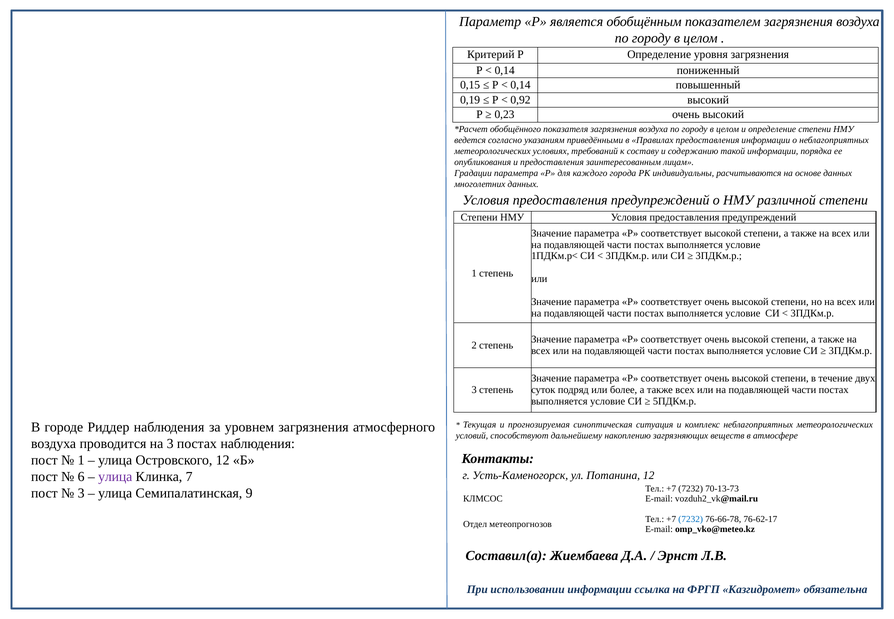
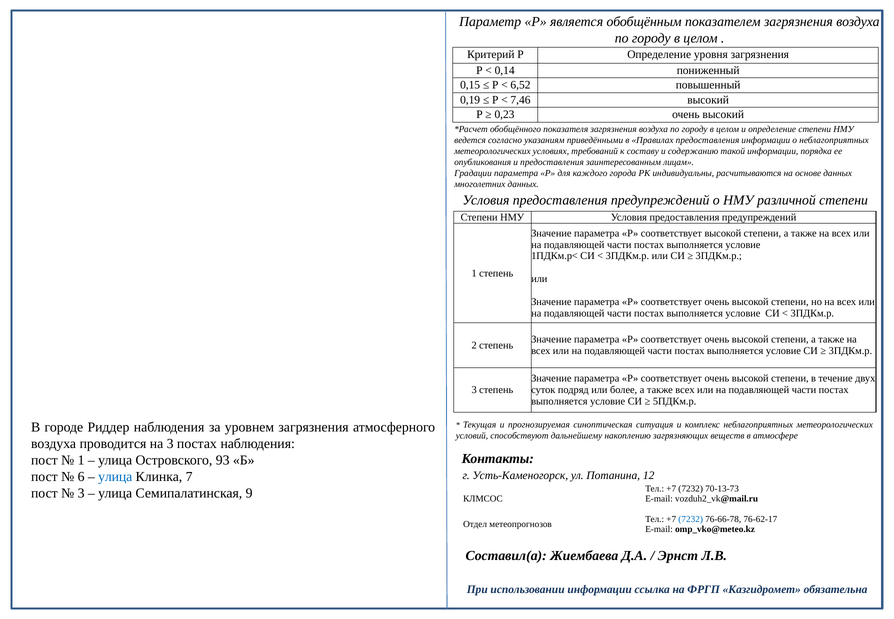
0,14 at (521, 85): 0,14 -> 6,52
0,92: 0,92 -> 7,46
Островского 12: 12 -> 93
улица at (115, 477) colour: purple -> blue
